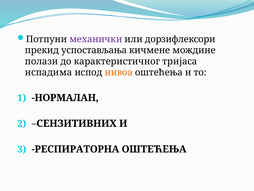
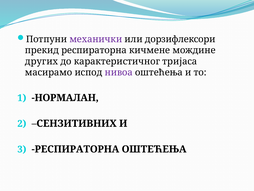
прекид успостављања: успостављања -> респираторна
полази: полази -> других
испадима: испадима -> масирамо
нивоа colour: orange -> purple
